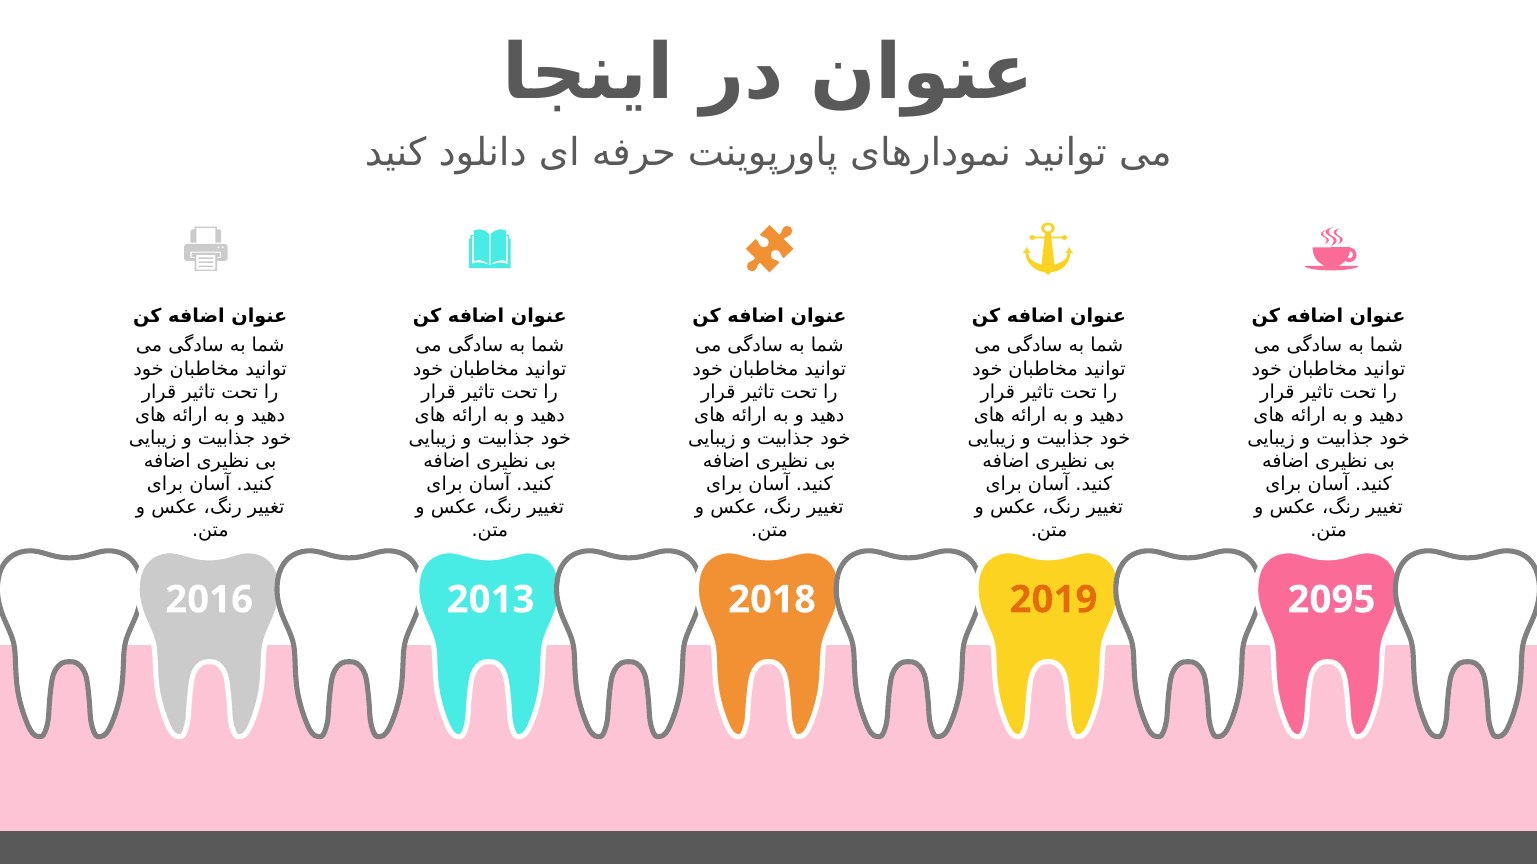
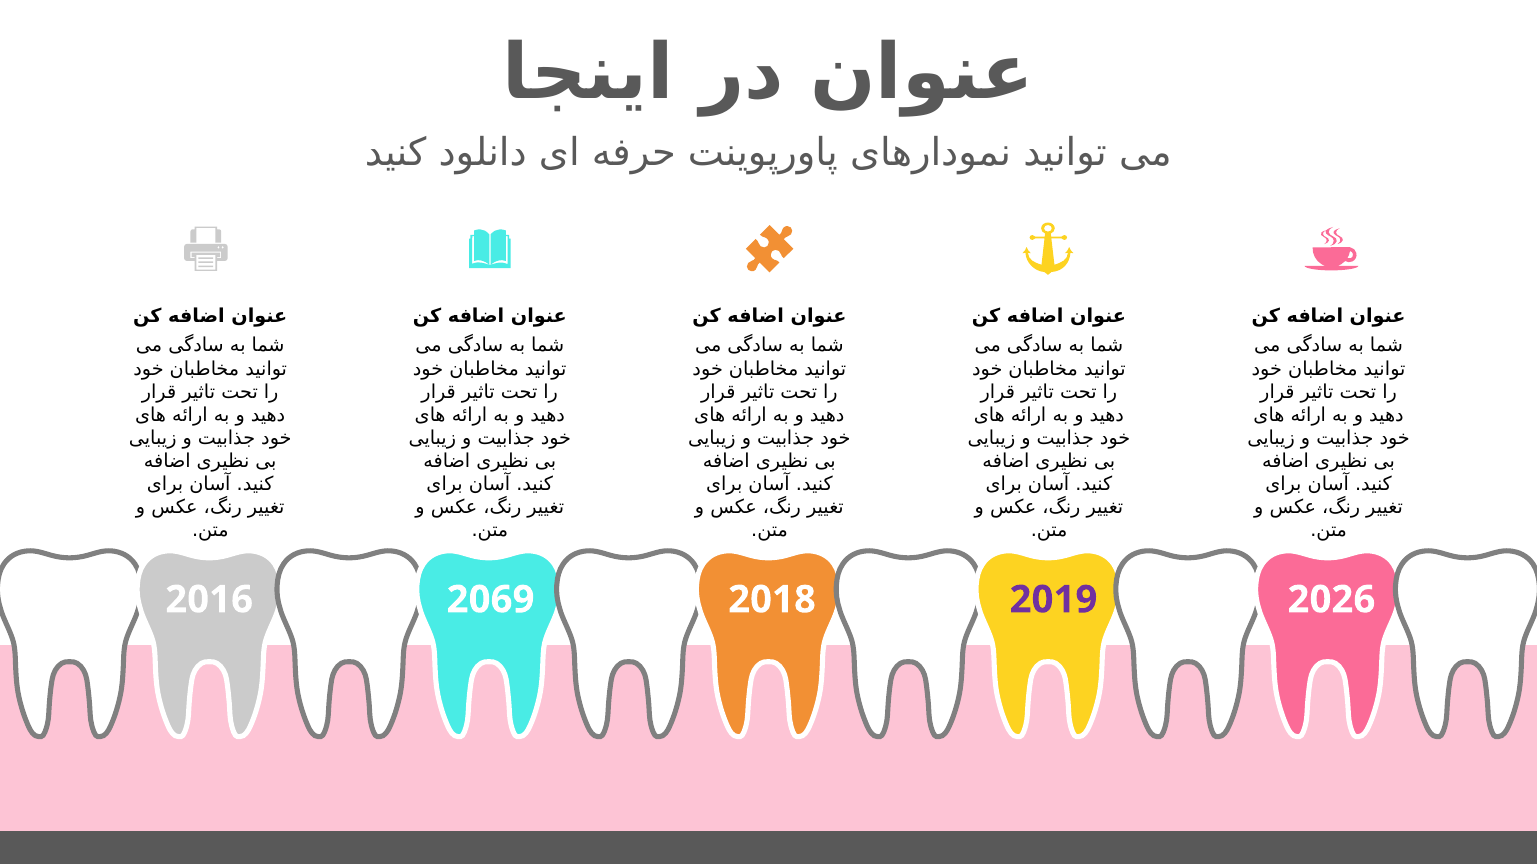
2013: 2013 -> 2069
2019 colour: orange -> purple
2095: 2095 -> 2026
